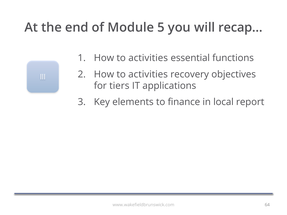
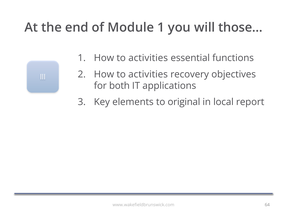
Module 5: 5 -> 1
recap…: recap… -> those…
tiers: tiers -> both
finance: finance -> original
